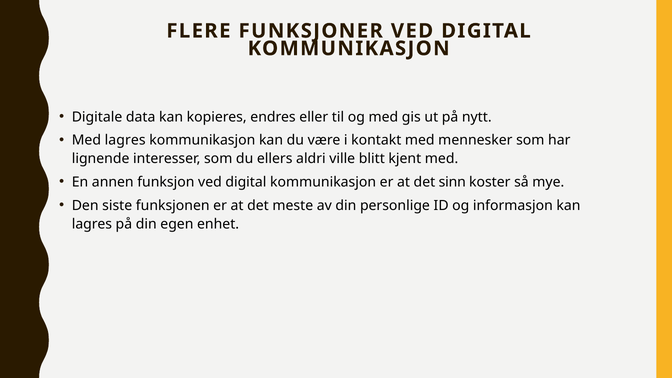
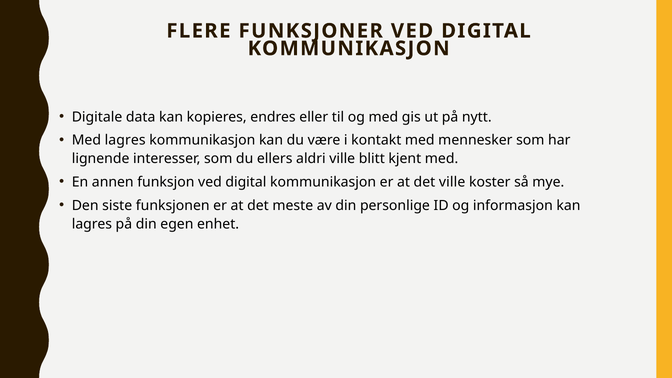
det sinn: sinn -> ville
